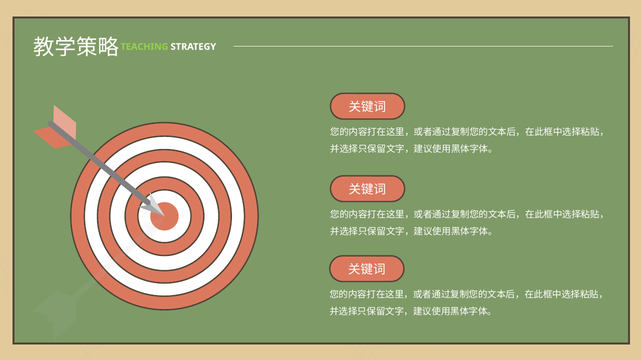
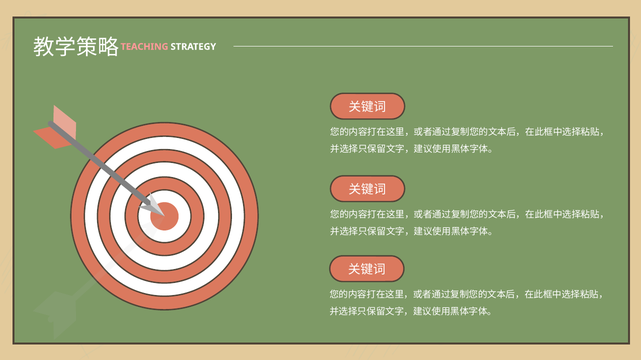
TEACHING colour: light green -> pink
